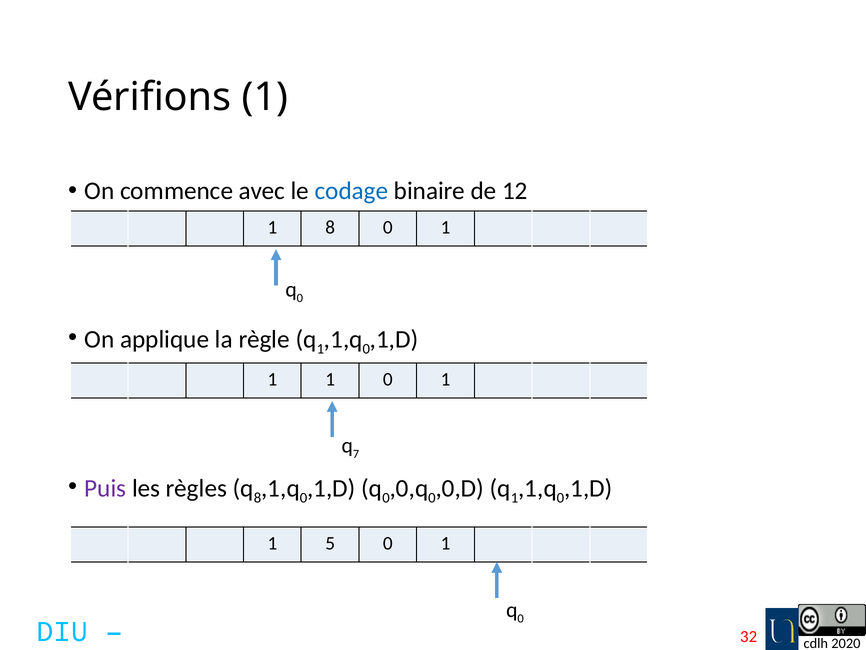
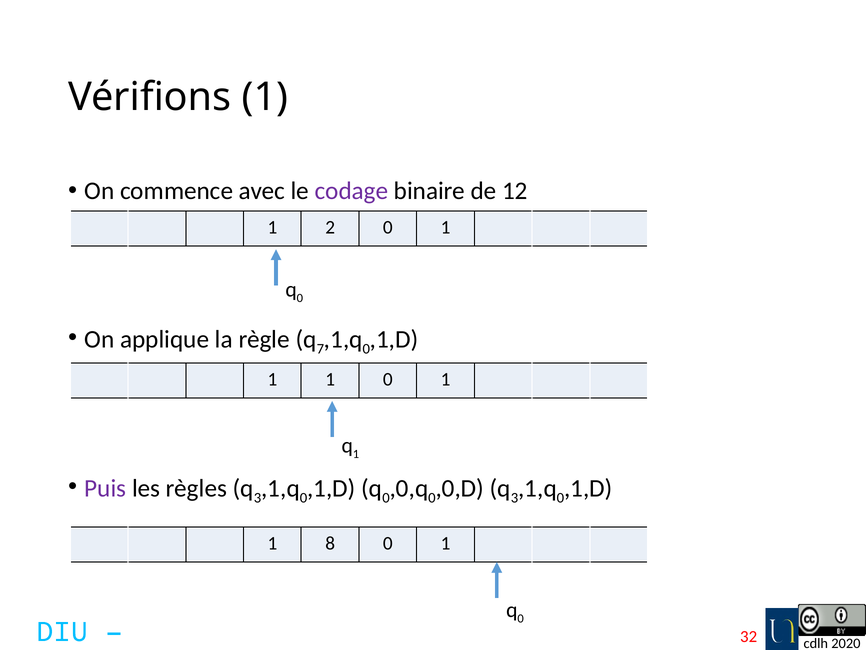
codage colour: blue -> purple
1 8: 8 -> 2
1 at (320, 349): 1 -> 7
7 at (356, 454): 7 -> 1
8 at (258, 498): 8 -> 3
1 at (515, 498): 1 -> 3
5: 5 -> 8
